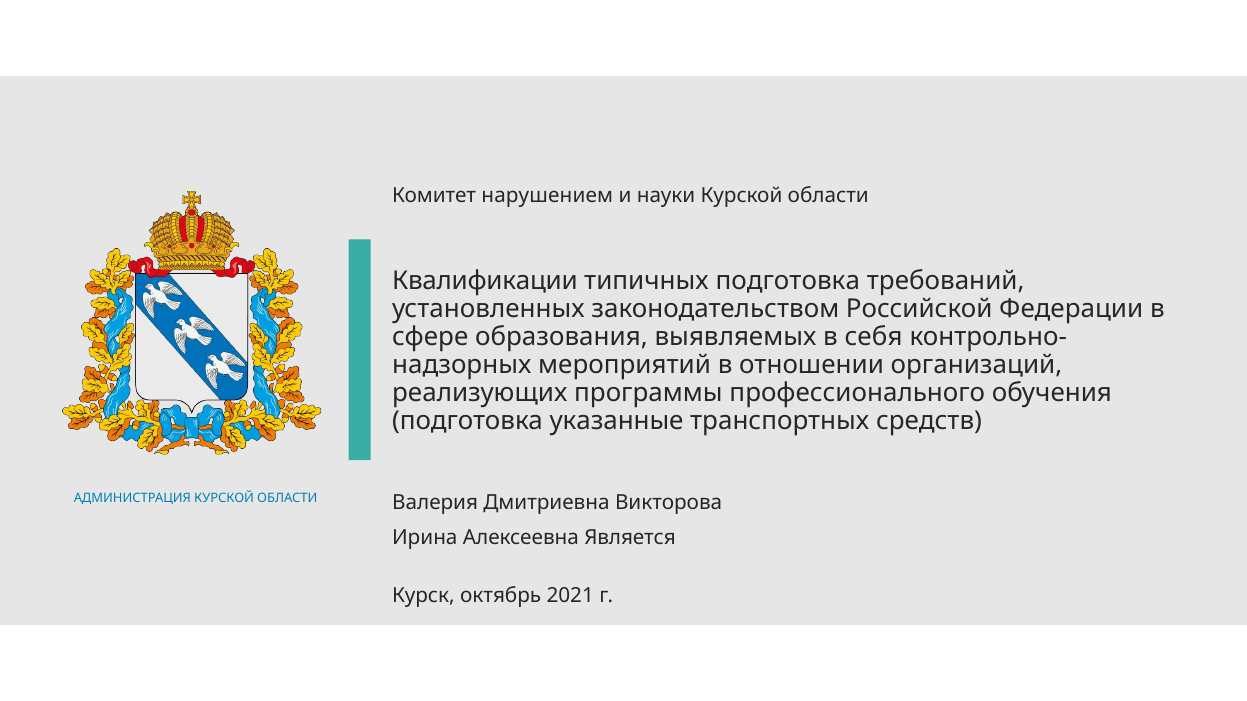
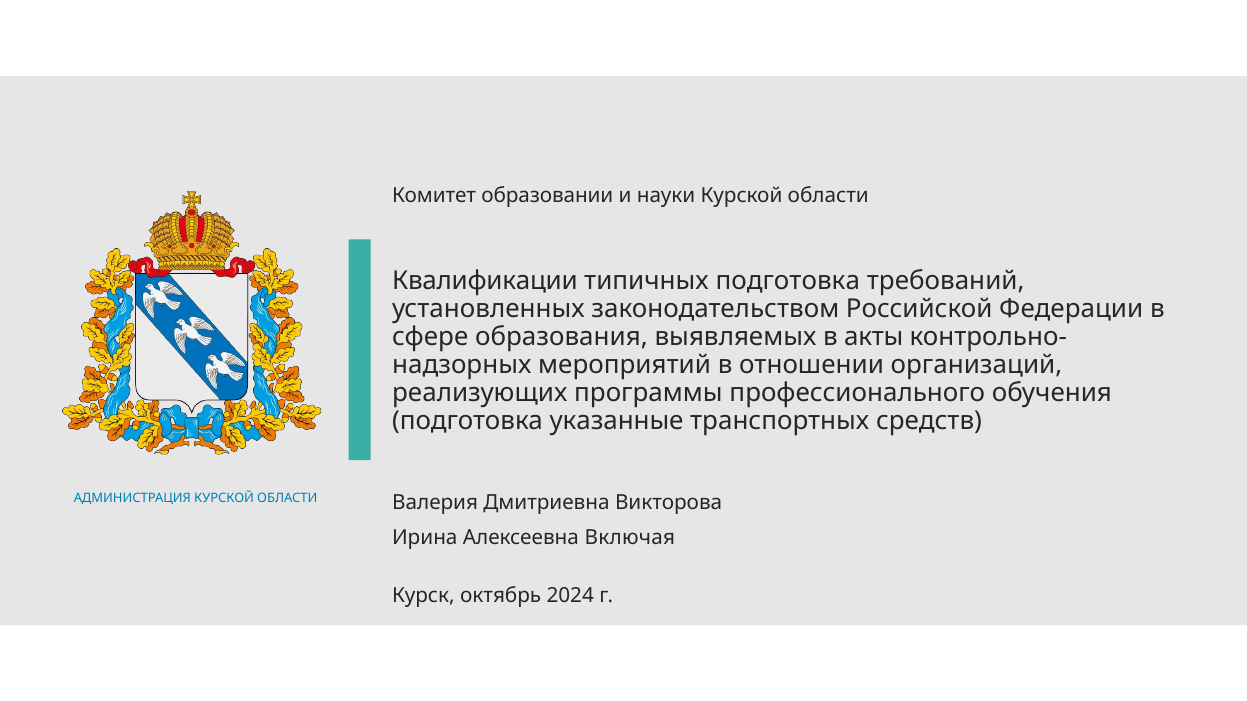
нарушением: нарушением -> образовании
себя: себя -> акты
Является: Является -> Включая
2021: 2021 -> 2024
